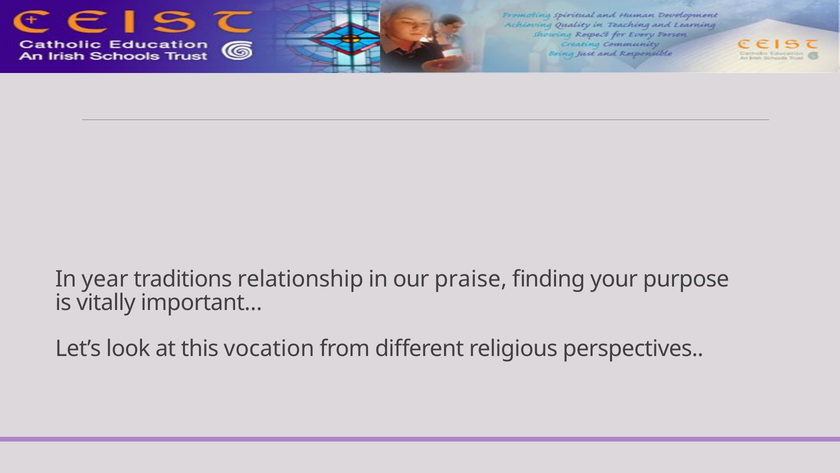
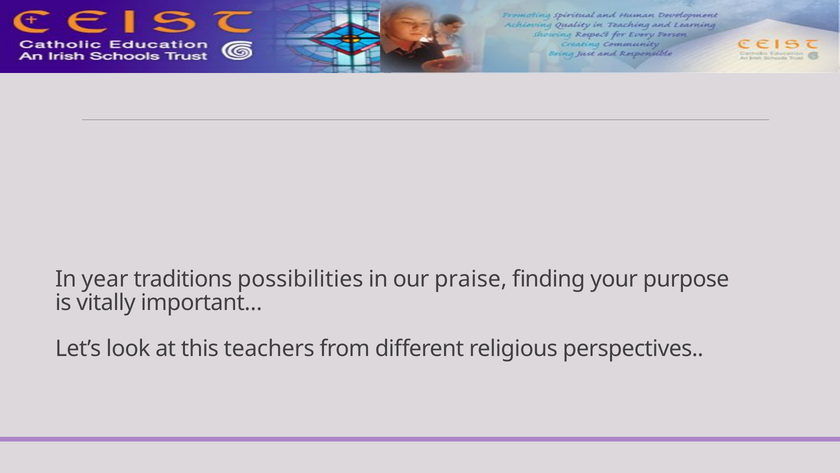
relationship: relationship -> possibilities
vocation: vocation -> teachers
